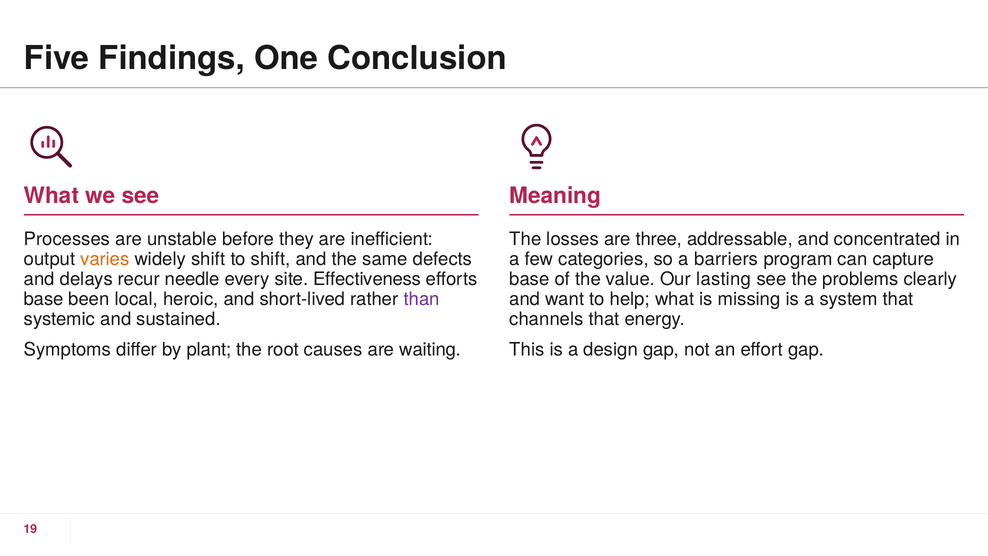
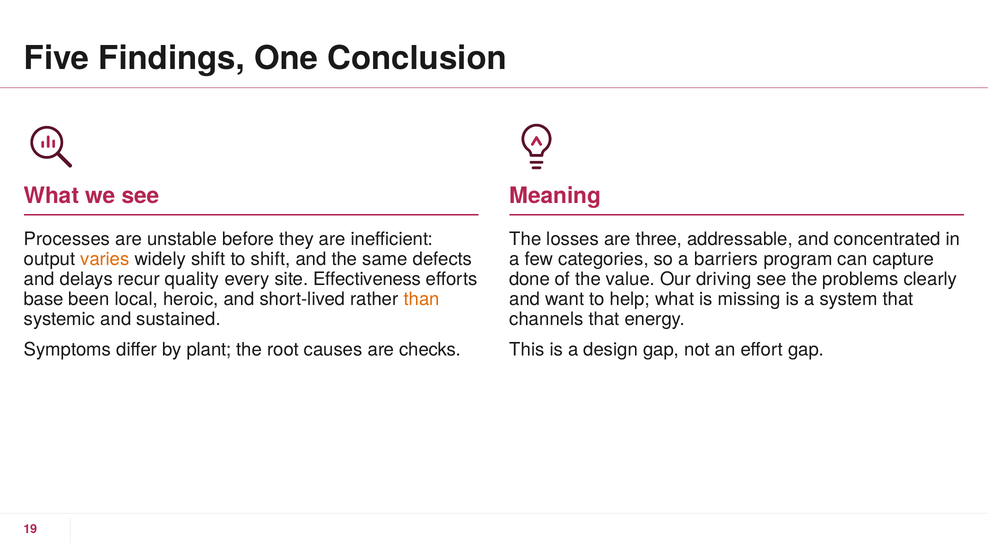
needle: needle -> quality
base at (529, 279): base -> done
lasting: lasting -> driving
than colour: purple -> orange
waiting: waiting -> checks
